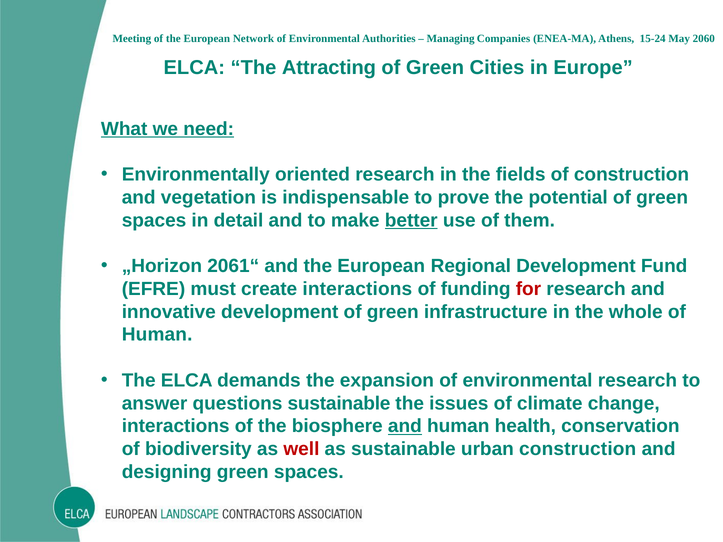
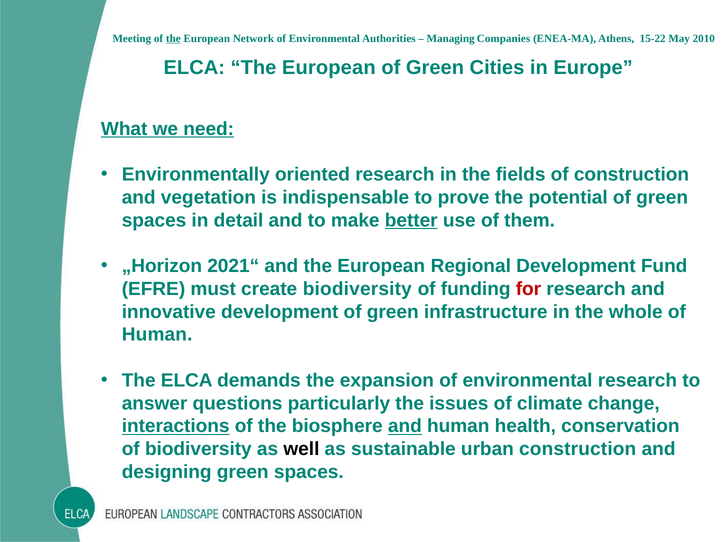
the at (173, 38) underline: none -> present
15-24: 15-24 -> 15-22
2060: 2060 -> 2010
ELCA The Attracting: Attracting -> European
2061“: 2061“ -> 2021“
create interactions: interactions -> biodiversity
questions sustainable: sustainable -> particularly
interactions at (176, 426) underline: none -> present
well colour: red -> black
